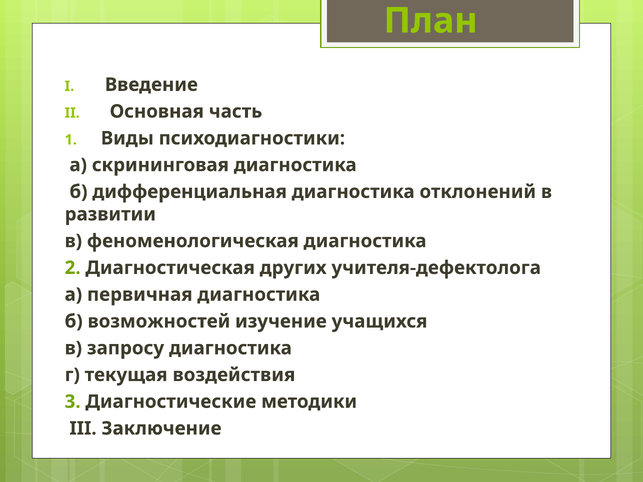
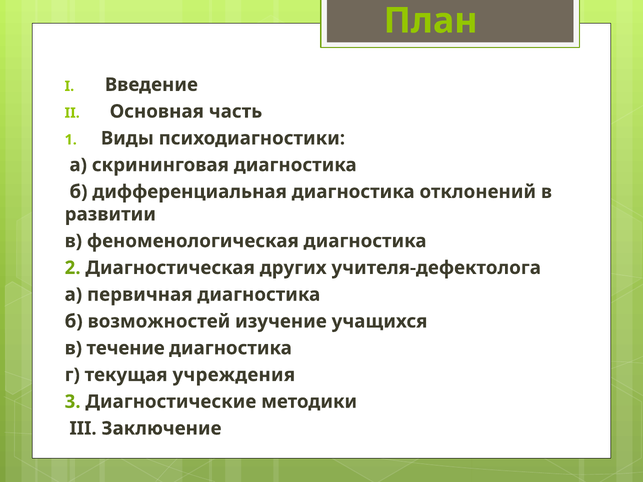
запросу: запросу -> течение
воздействия: воздействия -> учреждения
